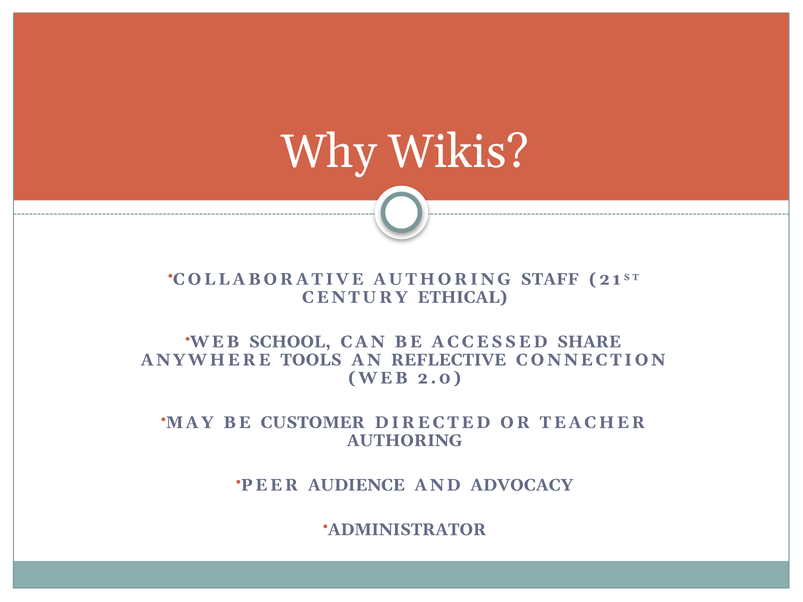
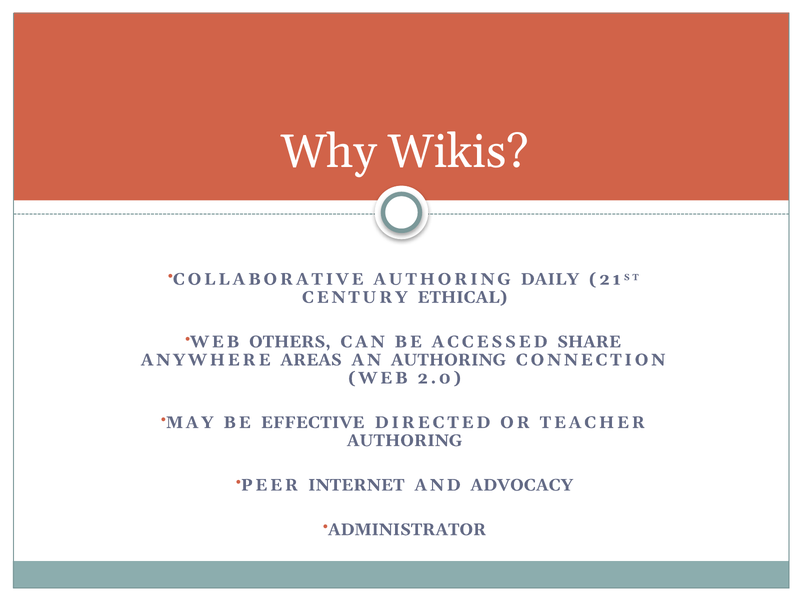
STAFF: STAFF -> DAILY
SCHOOL: SCHOOL -> OTHERS
TOOLS: TOOLS -> AREAS
AN REFLECTIVE: REFLECTIVE -> AUTHORING
CUSTOMER: CUSTOMER -> EFFECTIVE
AUDIENCE: AUDIENCE -> INTERNET
